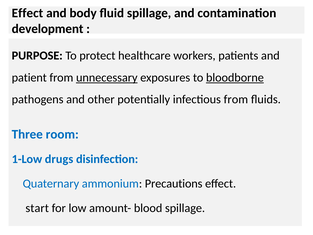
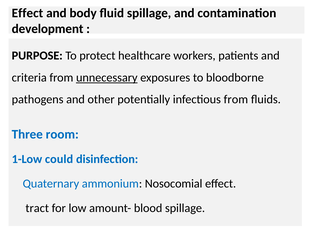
patient: patient -> criteria
bloodborne underline: present -> none
drugs: drugs -> could
Precautions: Precautions -> Nosocomial
start: start -> tract
